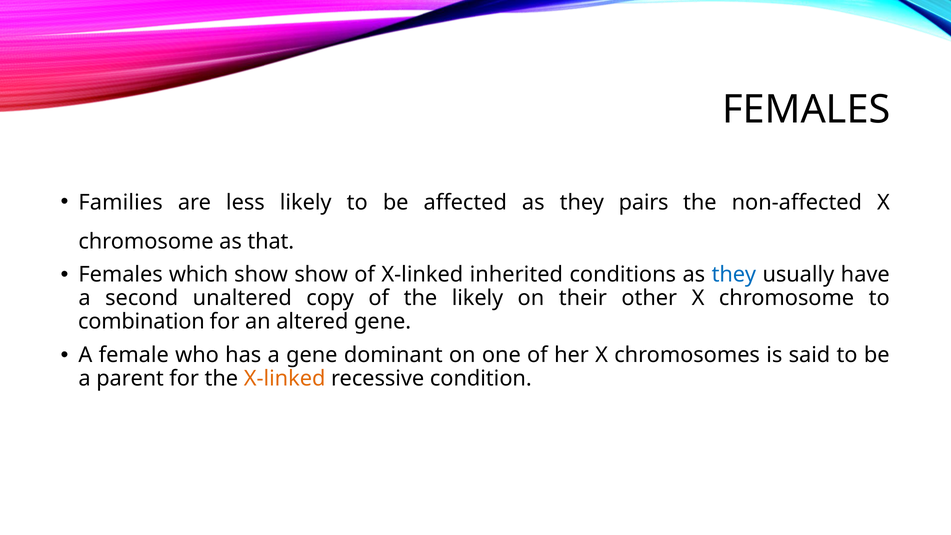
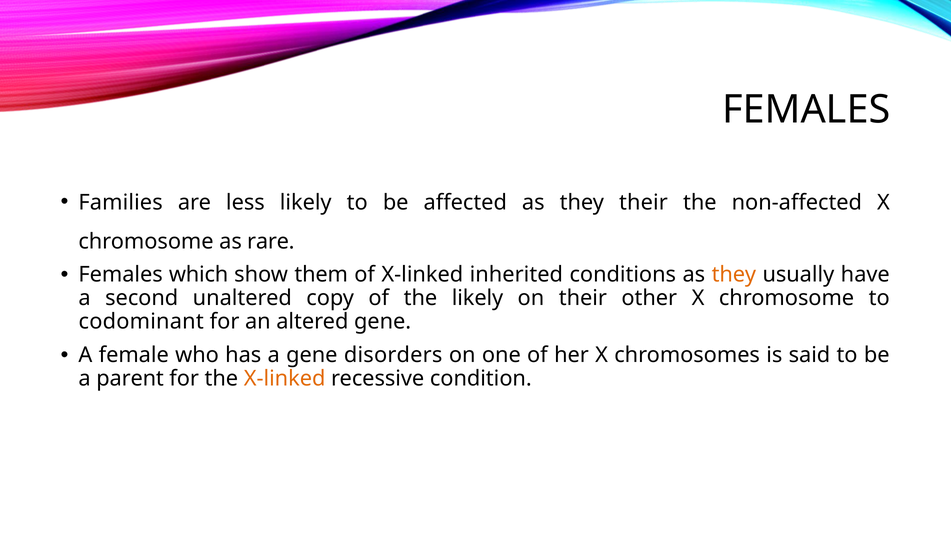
they pairs: pairs -> their
that: that -> rare
show show: show -> them
they at (734, 275) colour: blue -> orange
combination: combination -> codominant
dominant: dominant -> disorders
